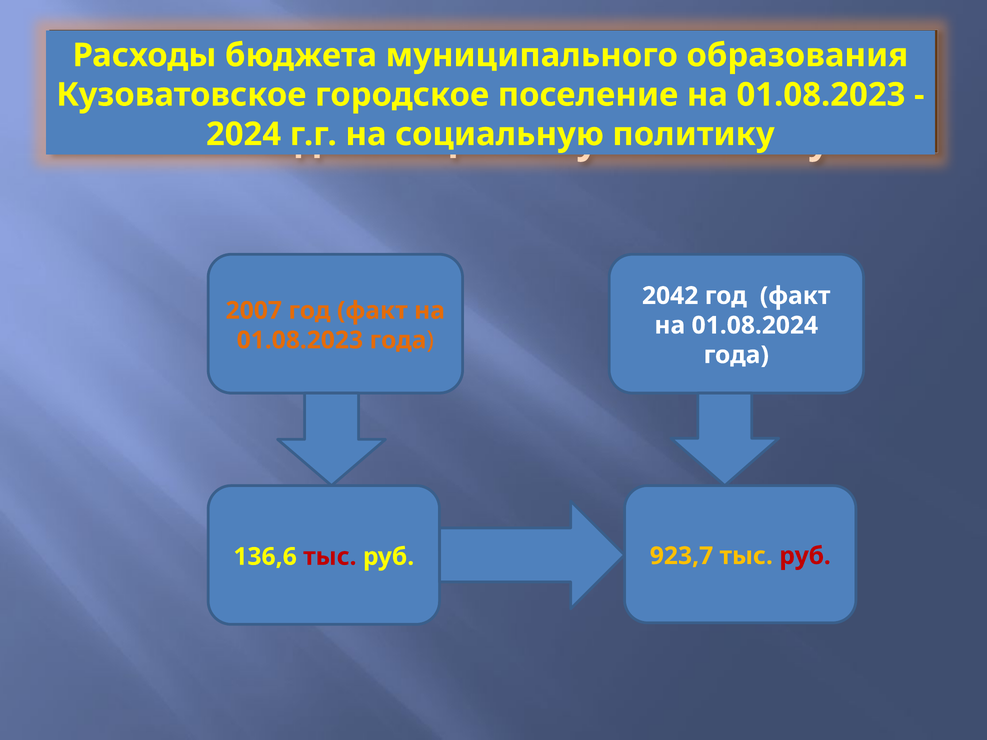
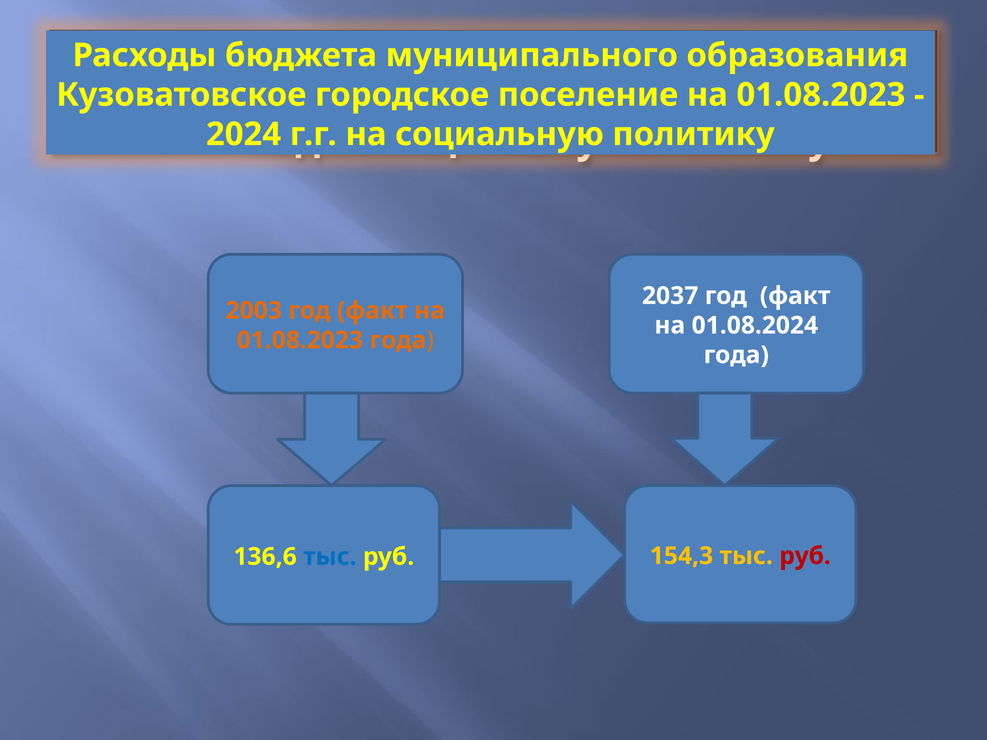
2042: 2042 -> 2037
2007: 2007 -> 2003
923,7: 923,7 -> 154,3
тыс at (330, 557) colour: red -> blue
